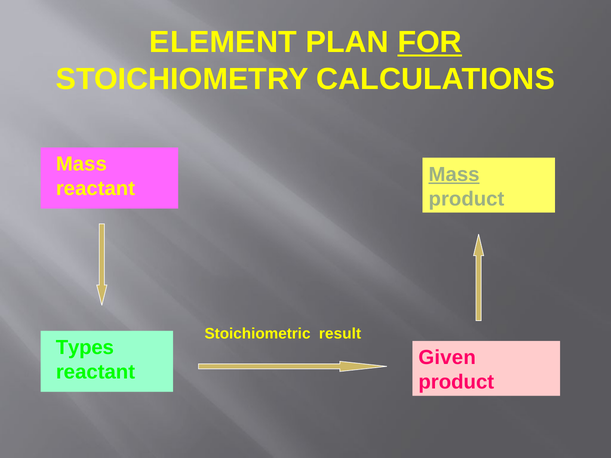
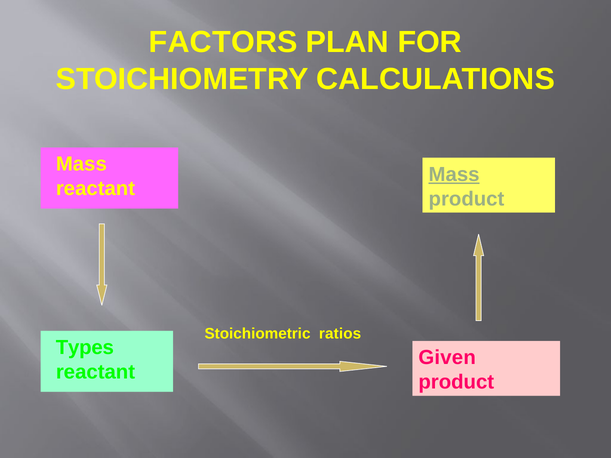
ELEMENT: ELEMENT -> FACTORS
FOR underline: present -> none
result: result -> ratios
